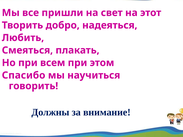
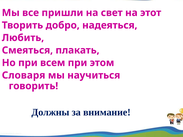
Спасибо: Спасибо -> Словаря
